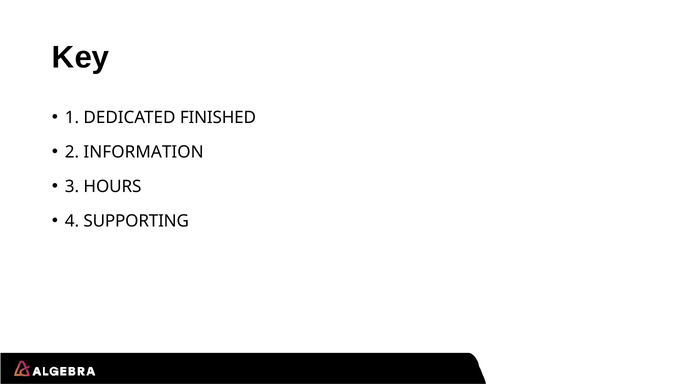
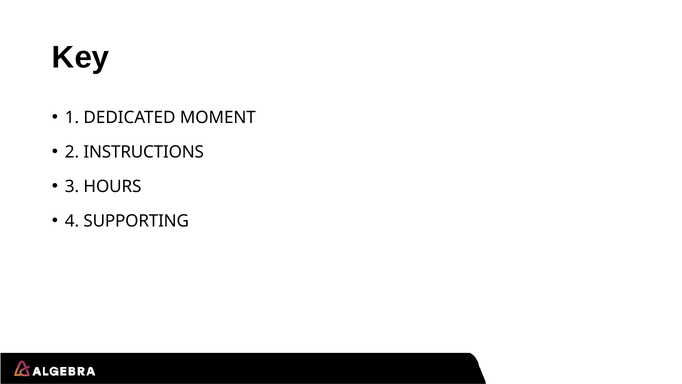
FINISHED: FINISHED -> MOMENT
INFORMATION: INFORMATION -> INSTRUCTIONS
